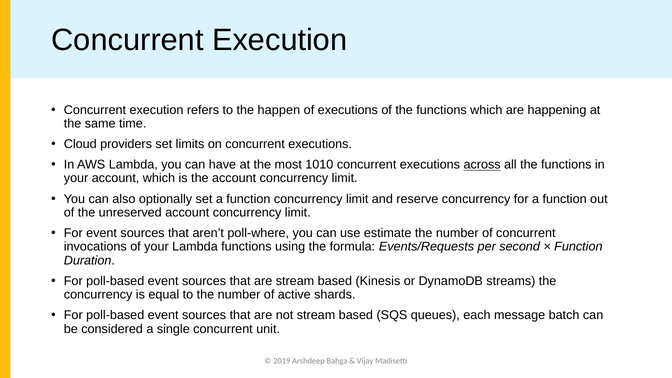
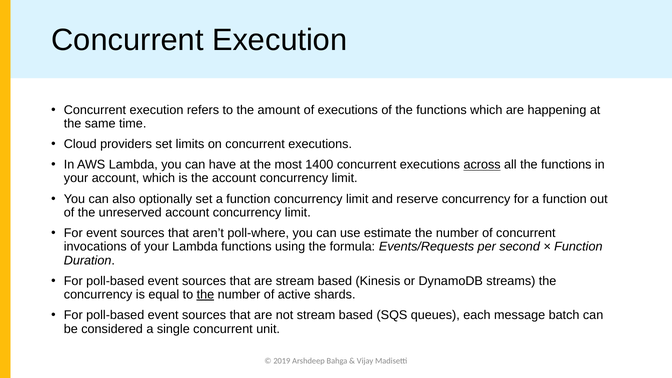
happen: happen -> amount
1010: 1010 -> 1400
the at (205, 295) underline: none -> present
